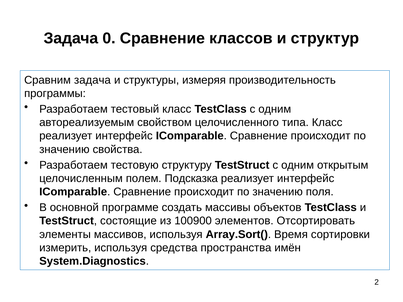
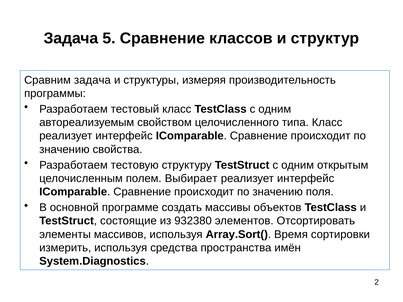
0: 0 -> 5
Подсказка: Подсказка -> Выбирает
100900: 100900 -> 932380
